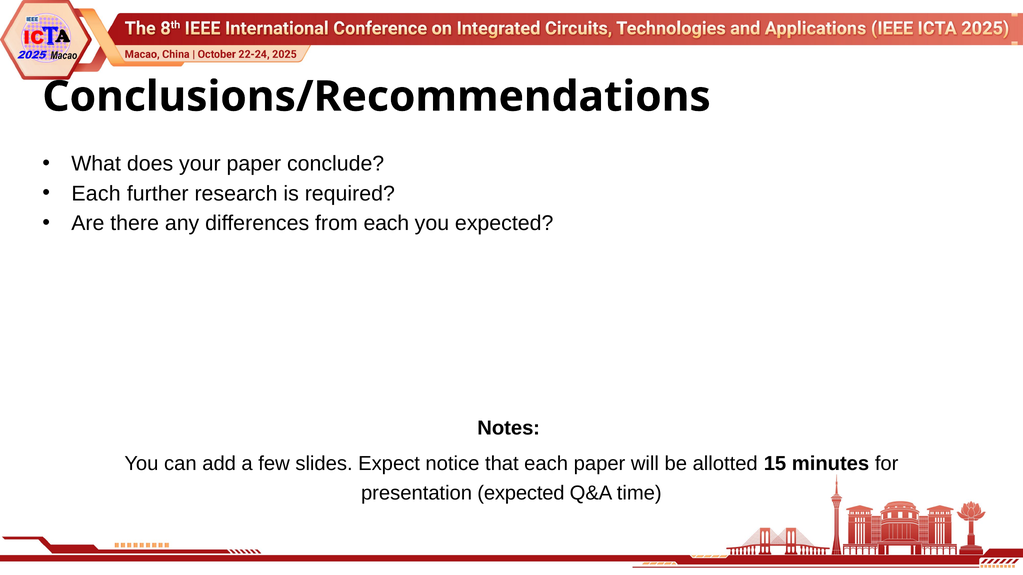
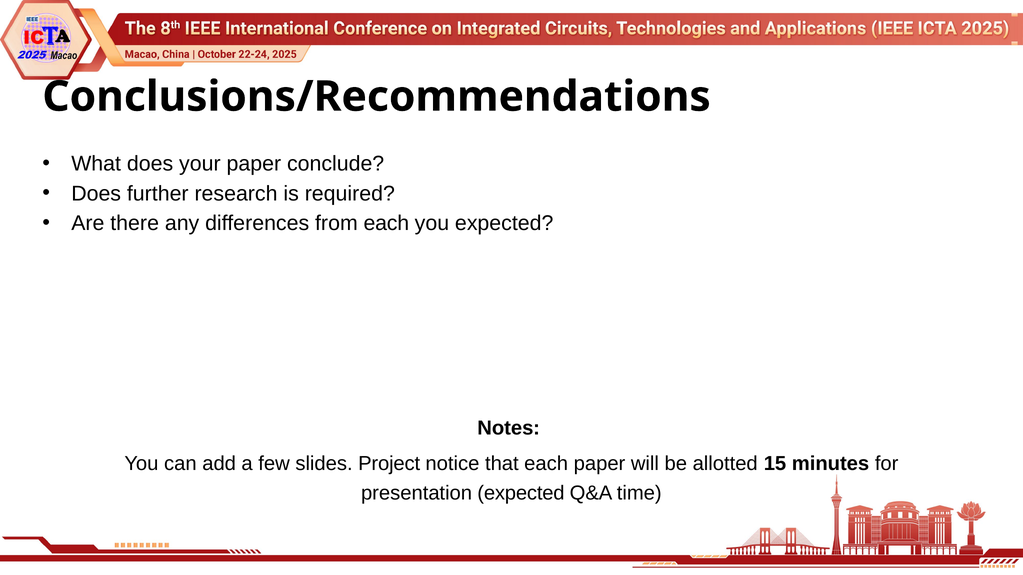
Each at (96, 194): Each -> Does
Expect: Expect -> Project
